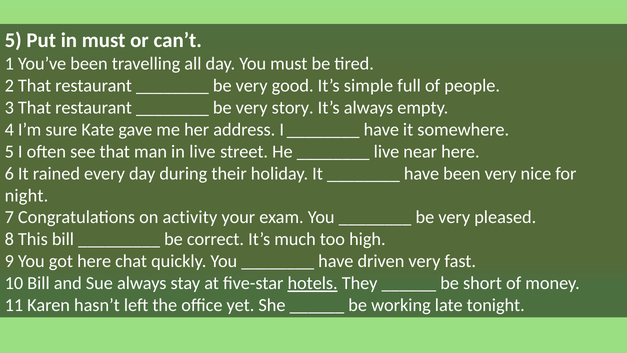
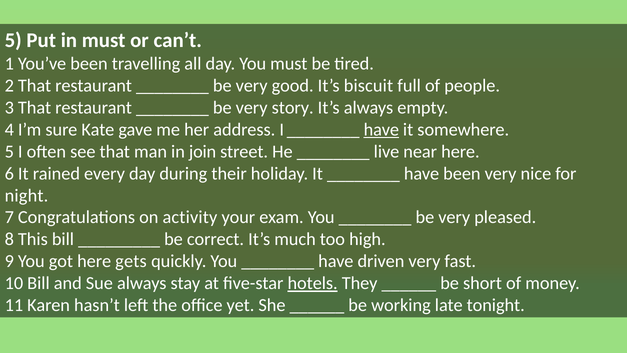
simple: simple -> biscuit
have at (381, 129) underline: none -> present
in live: live -> join
chat: chat -> gets
